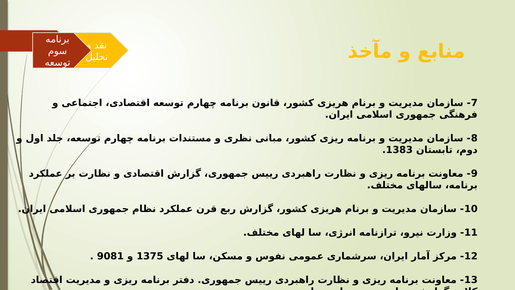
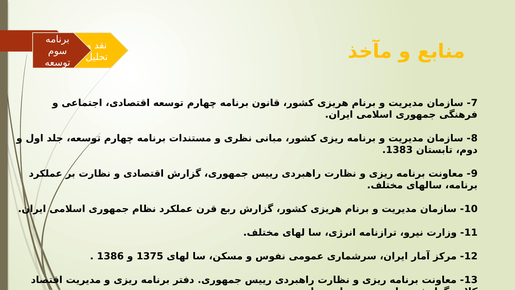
9081: 9081 -> 1386
